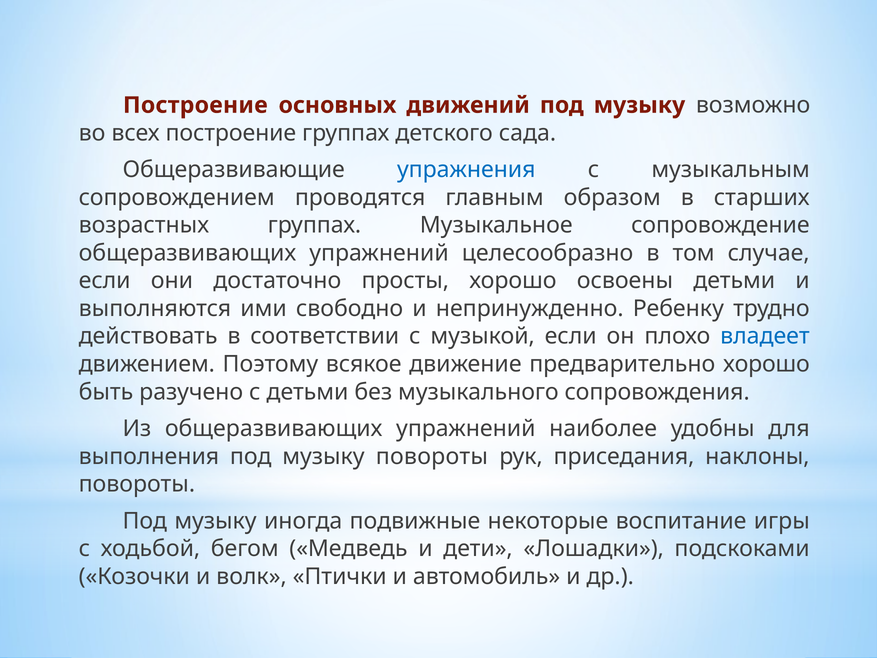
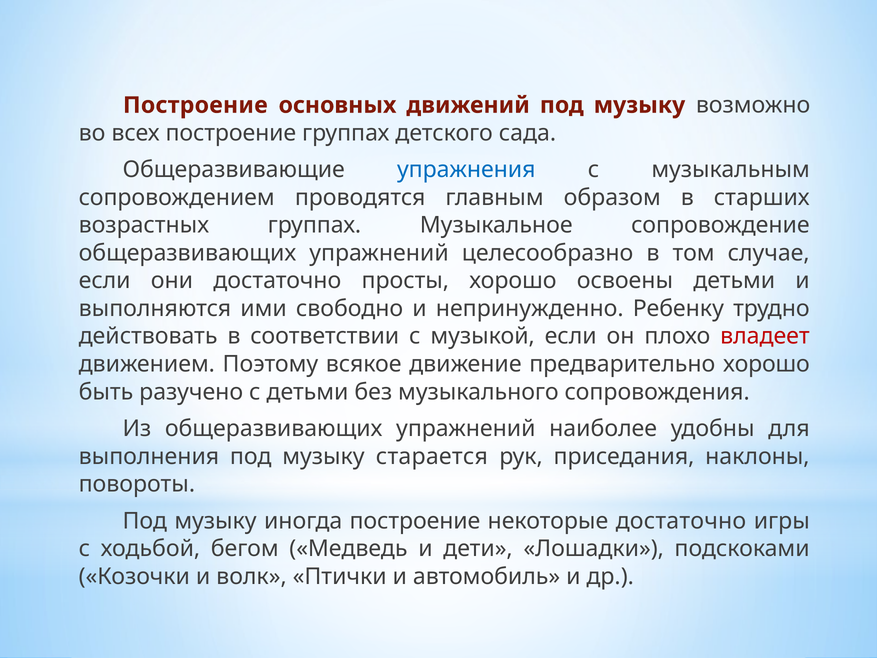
владеет colour: blue -> red
музыку повороты: повороты -> старается
иногда подвижные: подвижные -> построение
некоторые воспитание: воспитание -> достаточно
